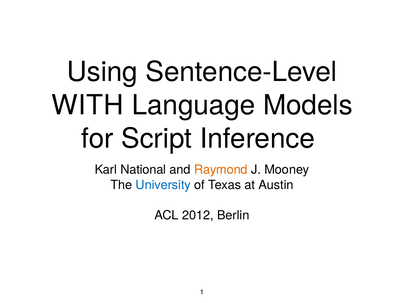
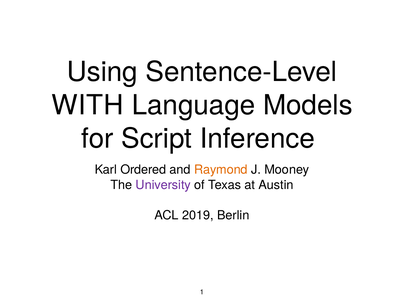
National: National -> Ordered
University colour: blue -> purple
2012: 2012 -> 2019
